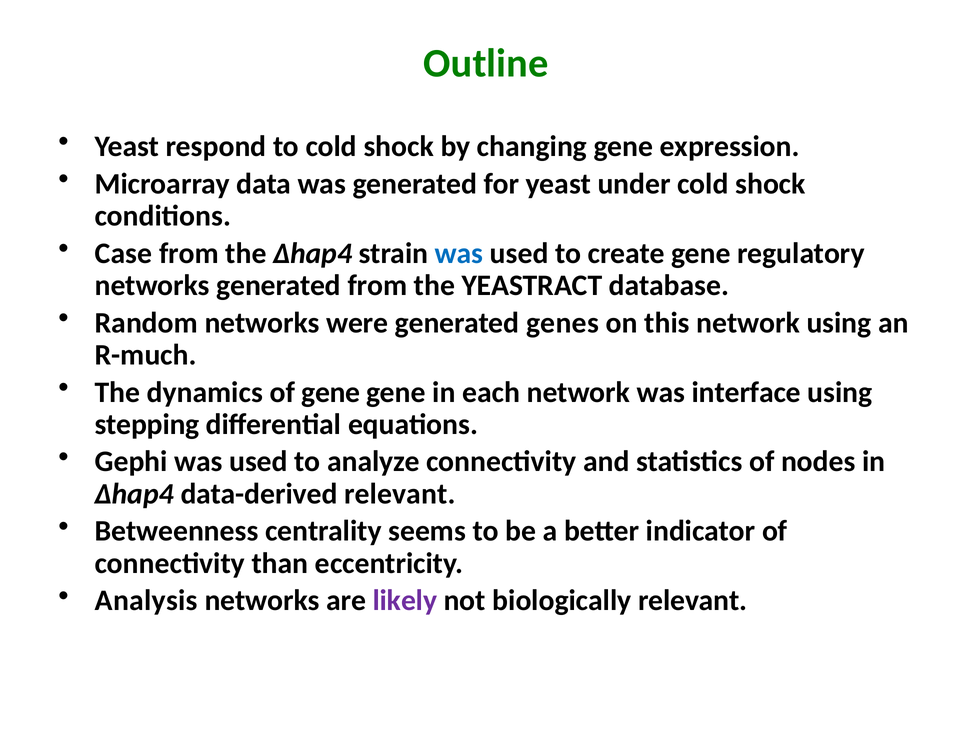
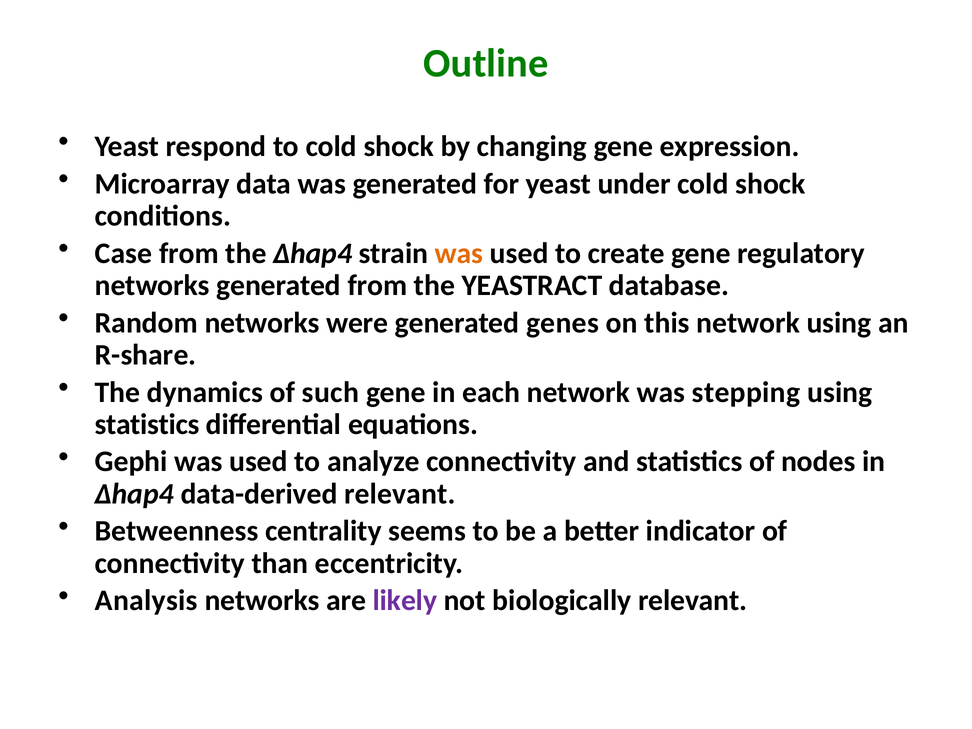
was at (459, 253) colour: blue -> orange
R-much: R-much -> R-share
of gene: gene -> such
interface: interface -> stepping
stepping at (147, 424): stepping -> statistics
